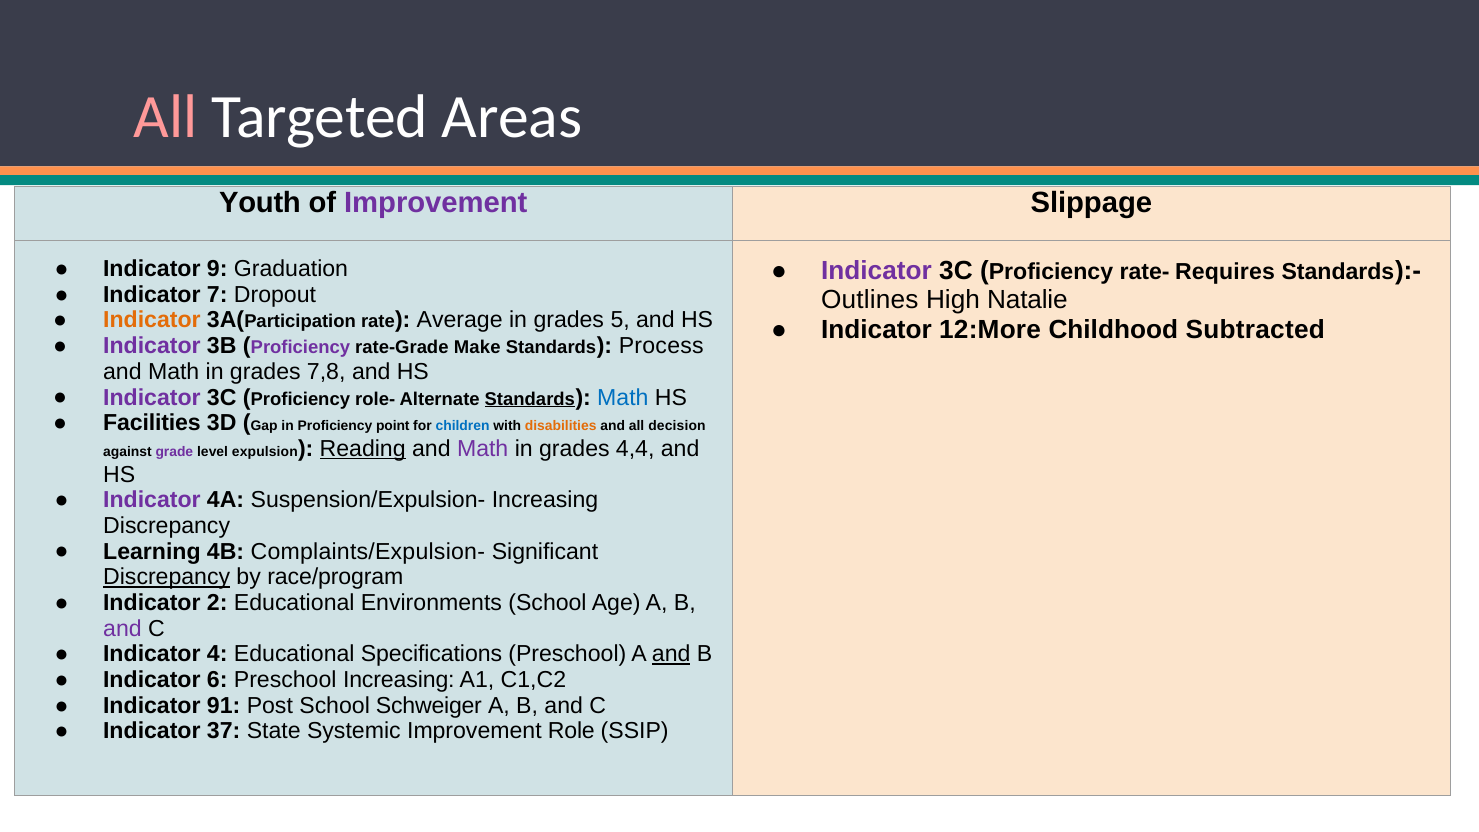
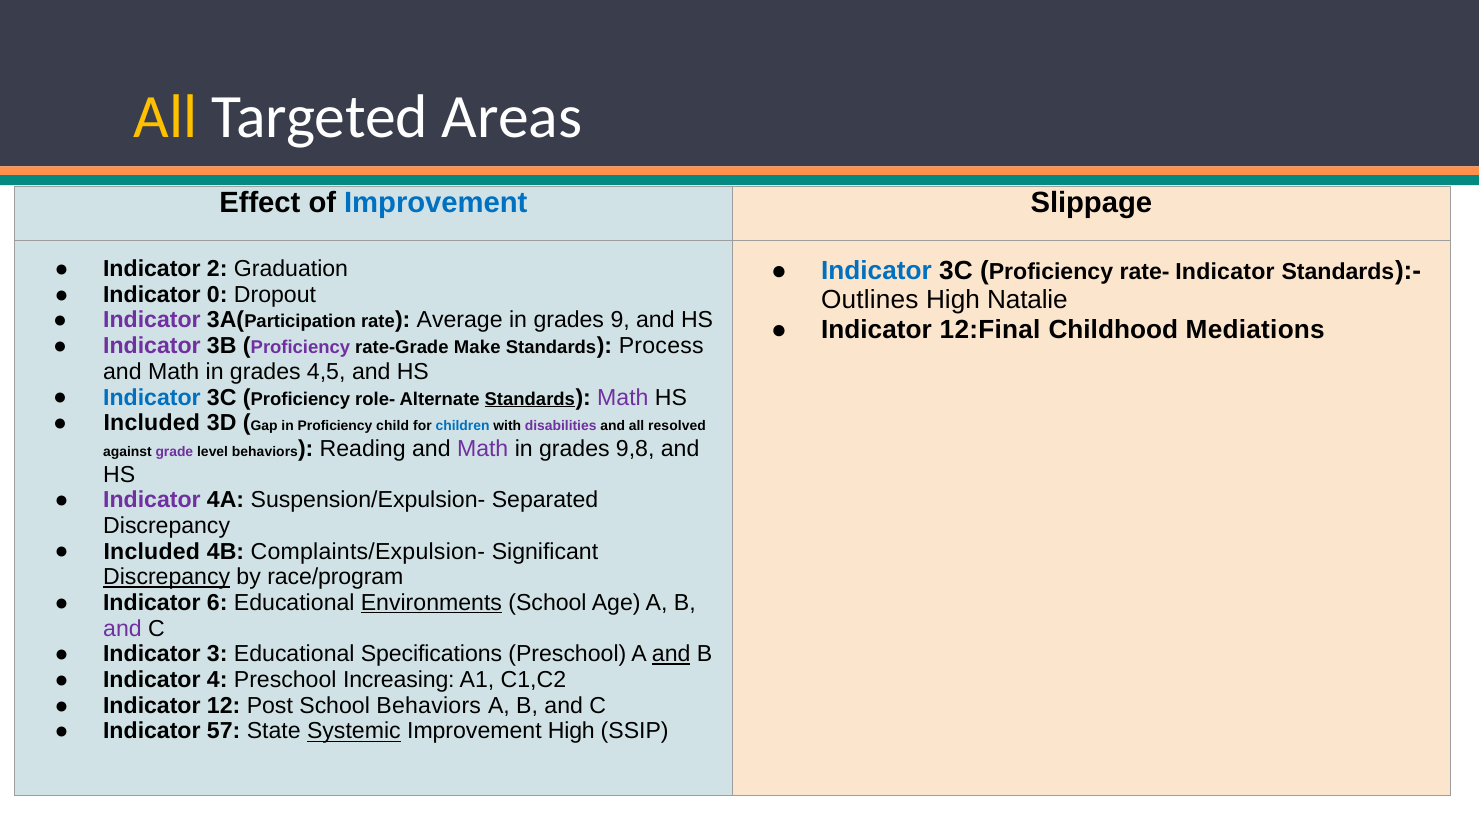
All at (165, 117) colour: pink -> yellow
Youth: Youth -> Effect
Improvement at (436, 203) colour: purple -> blue
9: 9 -> 2
Indicator at (876, 271) colour: purple -> blue
rate- Requires: Requires -> Indicator
7: 7 -> 0
Indicator at (152, 320) colour: orange -> purple
5: 5 -> 9
12:More: 12:More -> 12:Final
Subtracted: Subtracted -> Mediations
7,8: 7,8 -> 4,5
Indicator at (152, 397) colour: purple -> blue
Math at (623, 397) colour: blue -> purple
Facilities at (152, 423): Facilities -> Included
point: point -> child
disabilities colour: orange -> purple
decision: decision -> resolved
level expulsion: expulsion -> behaviors
Reading underline: present -> none
4,4: 4,4 -> 9,8
Suspension/Expulsion- Increasing: Increasing -> Separated
Learning at (152, 551): Learning -> Included
2: 2 -> 6
Environments underline: none -> present
4: 4 -> 3
6: 6 -> 4
91: 91 -> 12
School Schweiger: Schweiger -> Behaviors
37: 37 -> 57
Systemic underline: none -> present
Improvement Role: Role -> High
